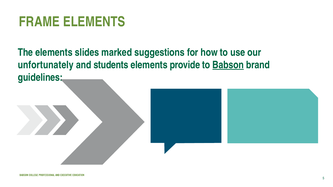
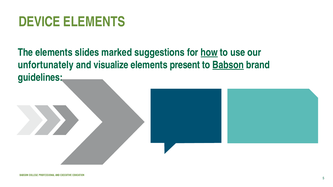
FRAME: FRAME -> DEVICE
how underline: none -> present
students: students -> visualize
provide: provide -> present
